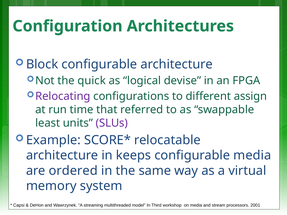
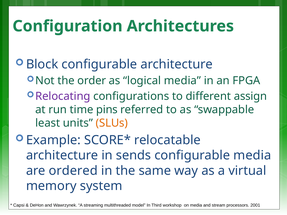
quick: quick -> order
logical devise: devise -> media
that: that -> pins
SLUs colour: purple -> orange
keeps: keeps -> sends
